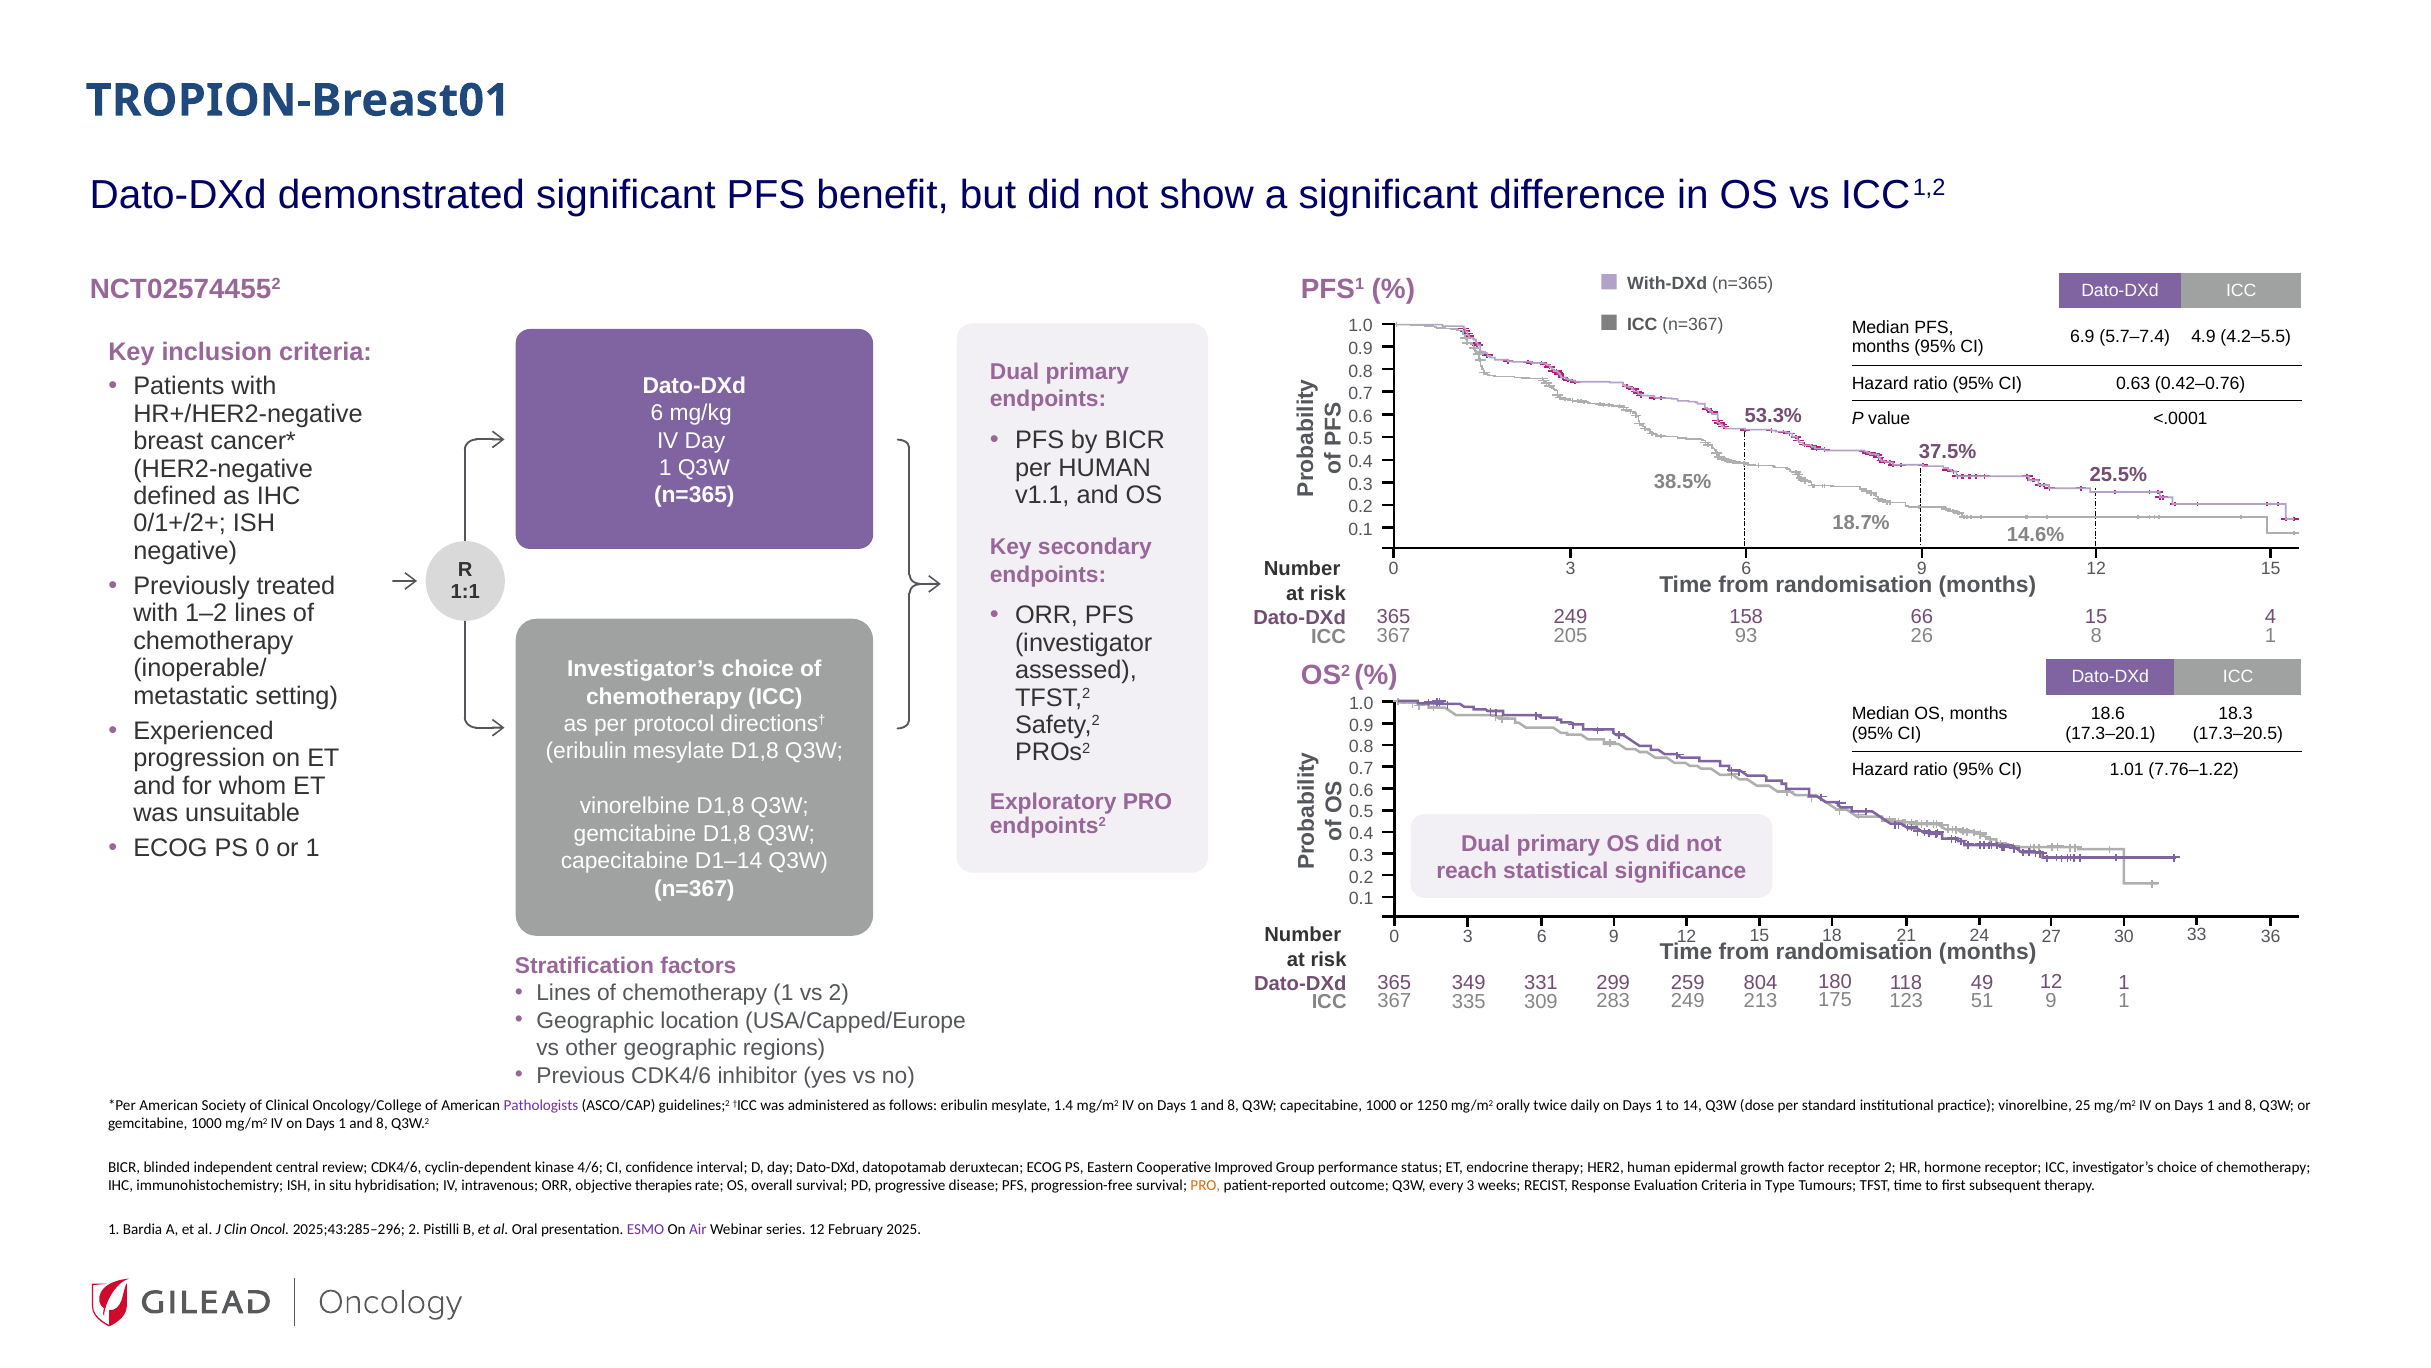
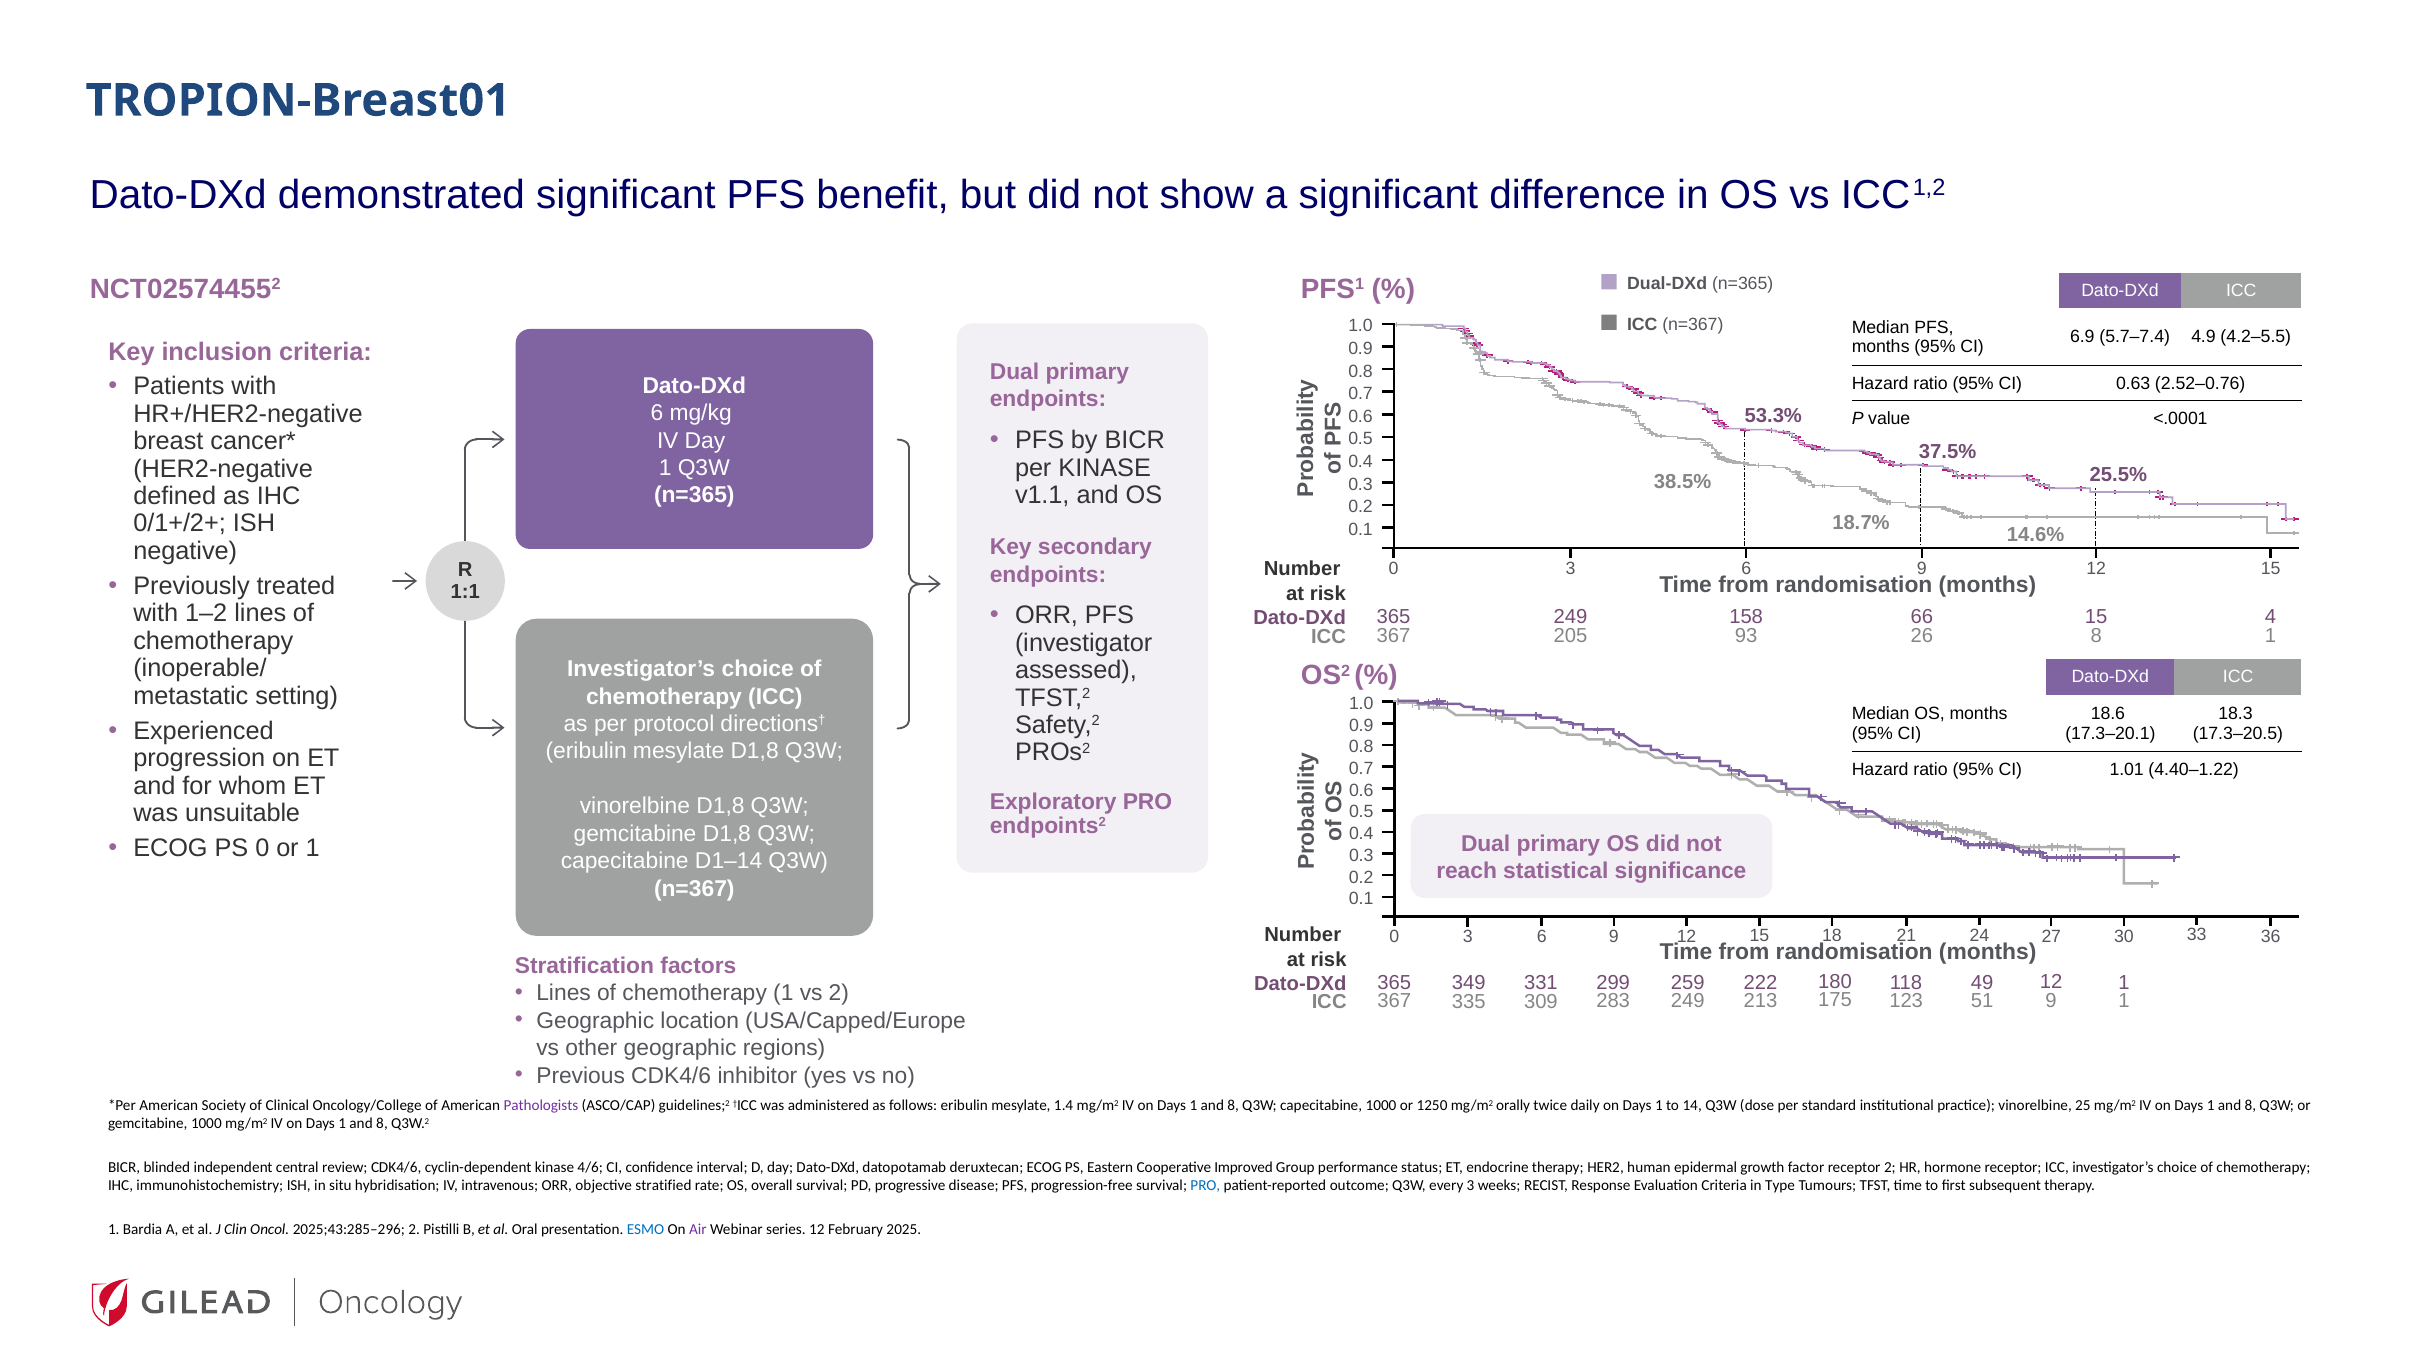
With-DXd: With-DXd -> Dual-DXd
0.42–0.76: 0.42–0.76 -> 2.52–0.76
per HUMAN: HUMAN -> KINASE
7.76–1.22: 7.76–1.22 -> 4.40–1.22
804: 804 -> 222
therapies: therapies -> stratified
PRO at (1205, 1185) colour: orange -> blue
ESMO colour: purple -> blue
